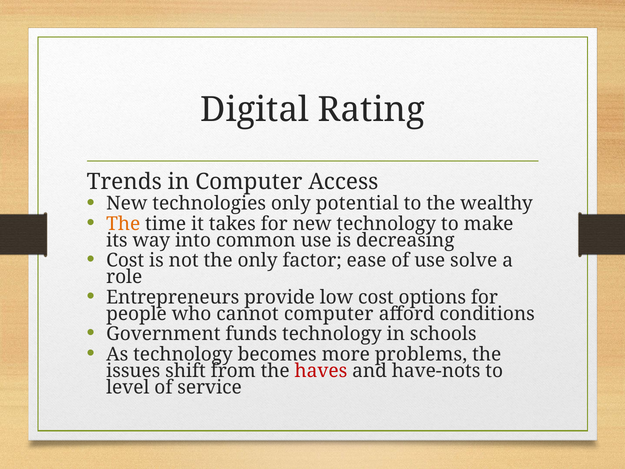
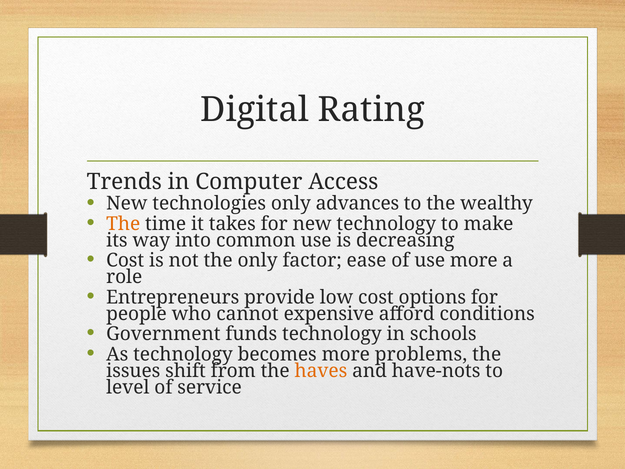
potential: potential -> advances
use solve: solve -> more
cannot computer: computer -> expensive
haves colour: red -> orange
